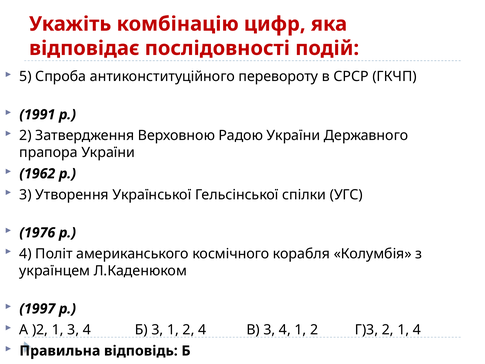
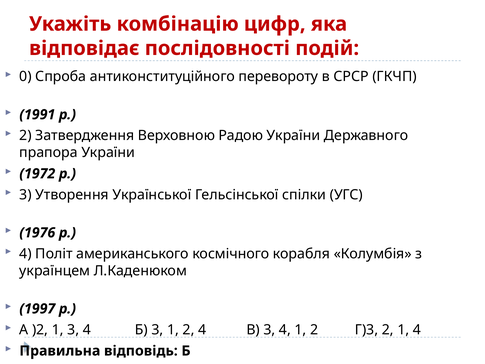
5: 5 -> 0
1962: 1962 -> 1972
